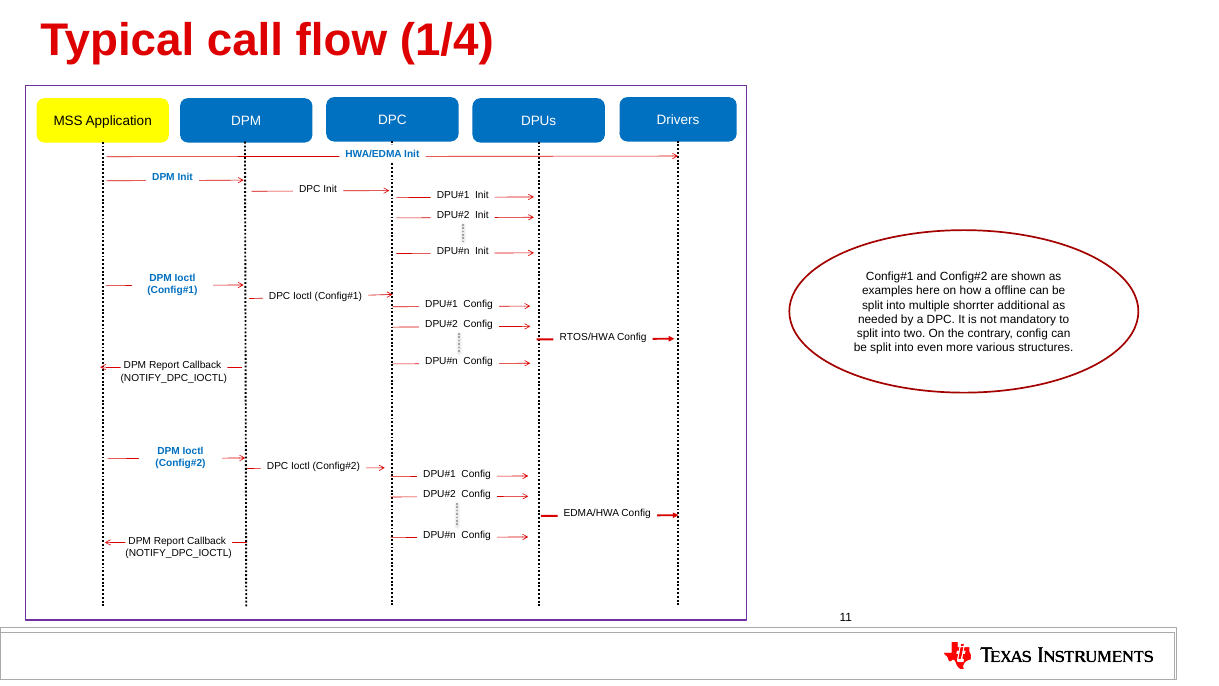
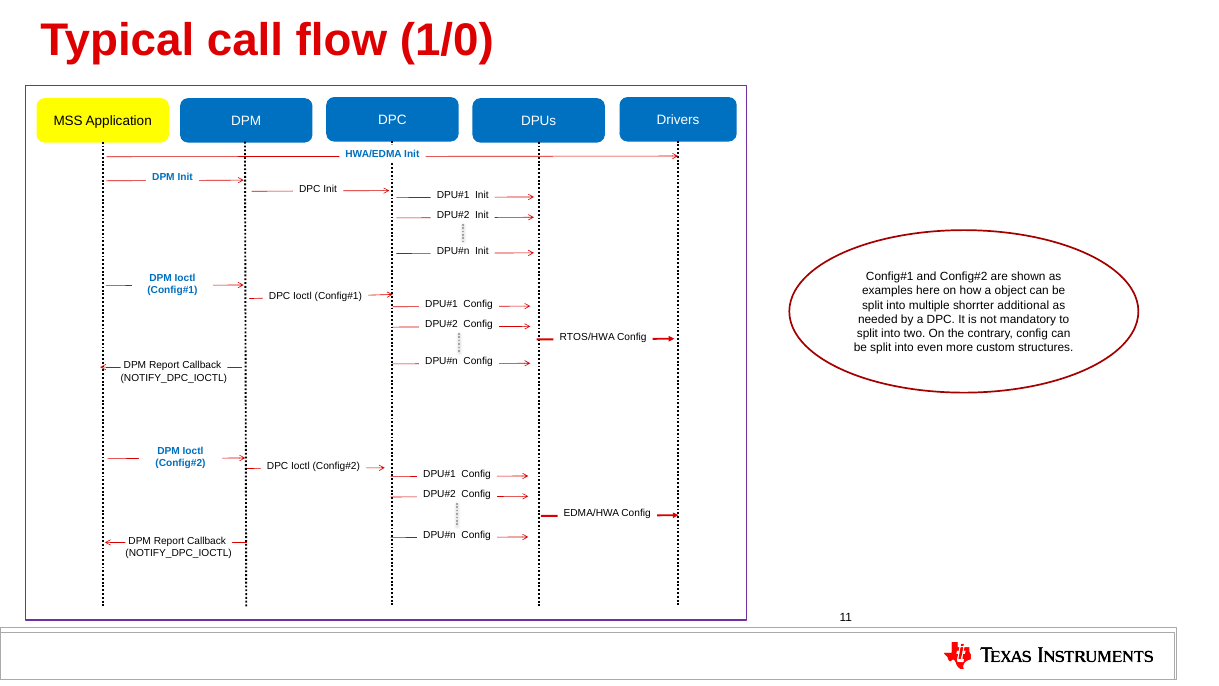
1/4: 1/4 -> 1/0
offline: offline -> object
various: various -> custom
